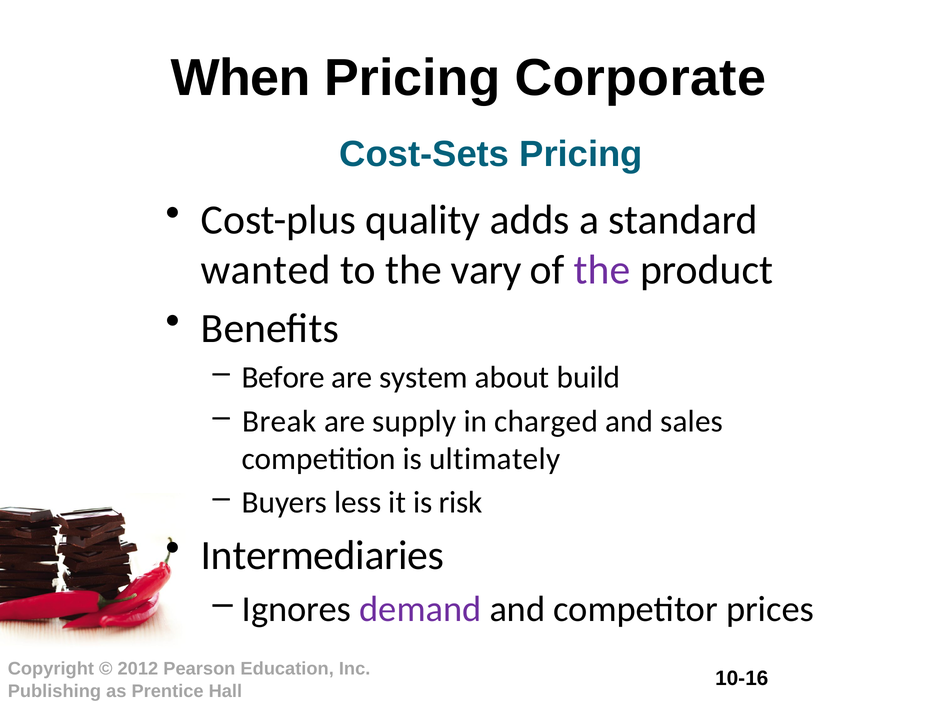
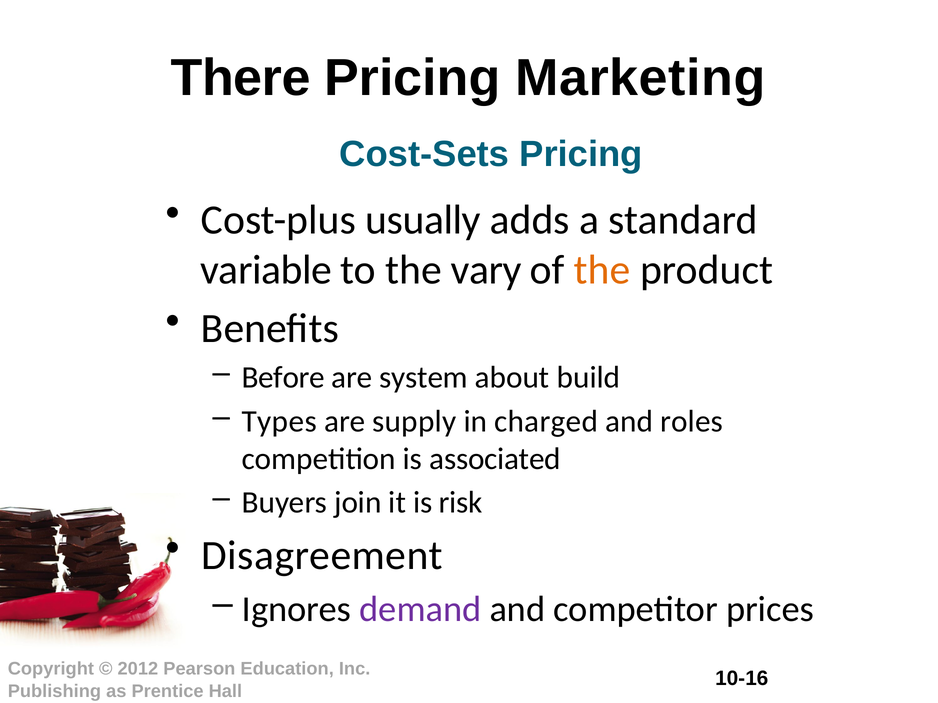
When: When -> There
Corporate: Corporate -> Marketing
quality: quality -> usually
wanted: wanted -> variable
the at (602, 270) colour: purple -> orange
Break: Break -> Types
sales: sales -> roles
ultimately: ultimately -> associated
less: less -> join
Intermediaries: Intermediaries -> Disagreement
